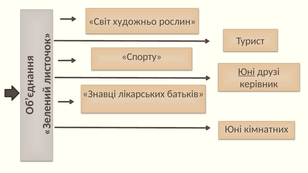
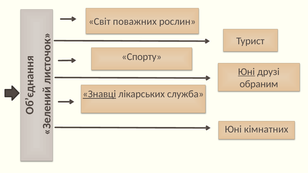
художньо: художньо -> поважних
керівник: керівник -> обраним
Знавці underline: none -> present
батьків: батьків -> служба
